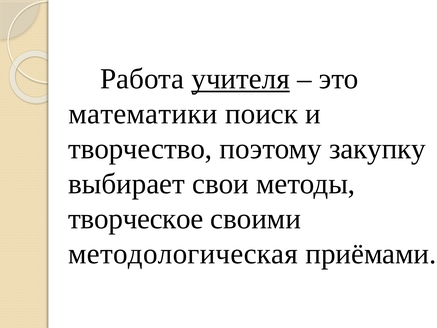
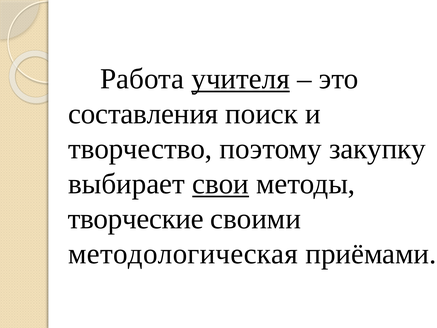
математики: математики -> составления
свои underline: none -> present
творческое: творческое -> творческие
